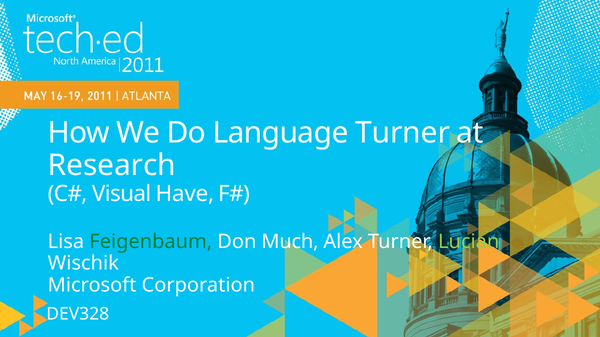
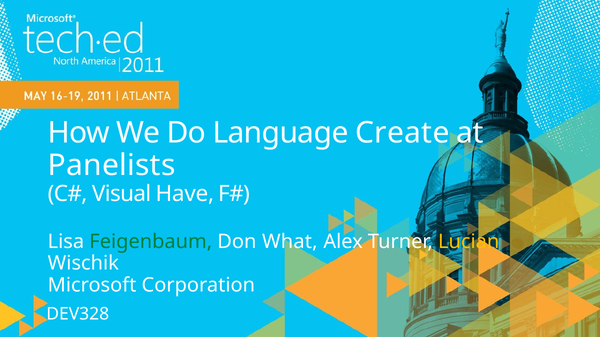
Language Turner: Turner -> Create
Research: Research -> Panelists
Much: Much -> What
Lucian colour: light green -> yellow
